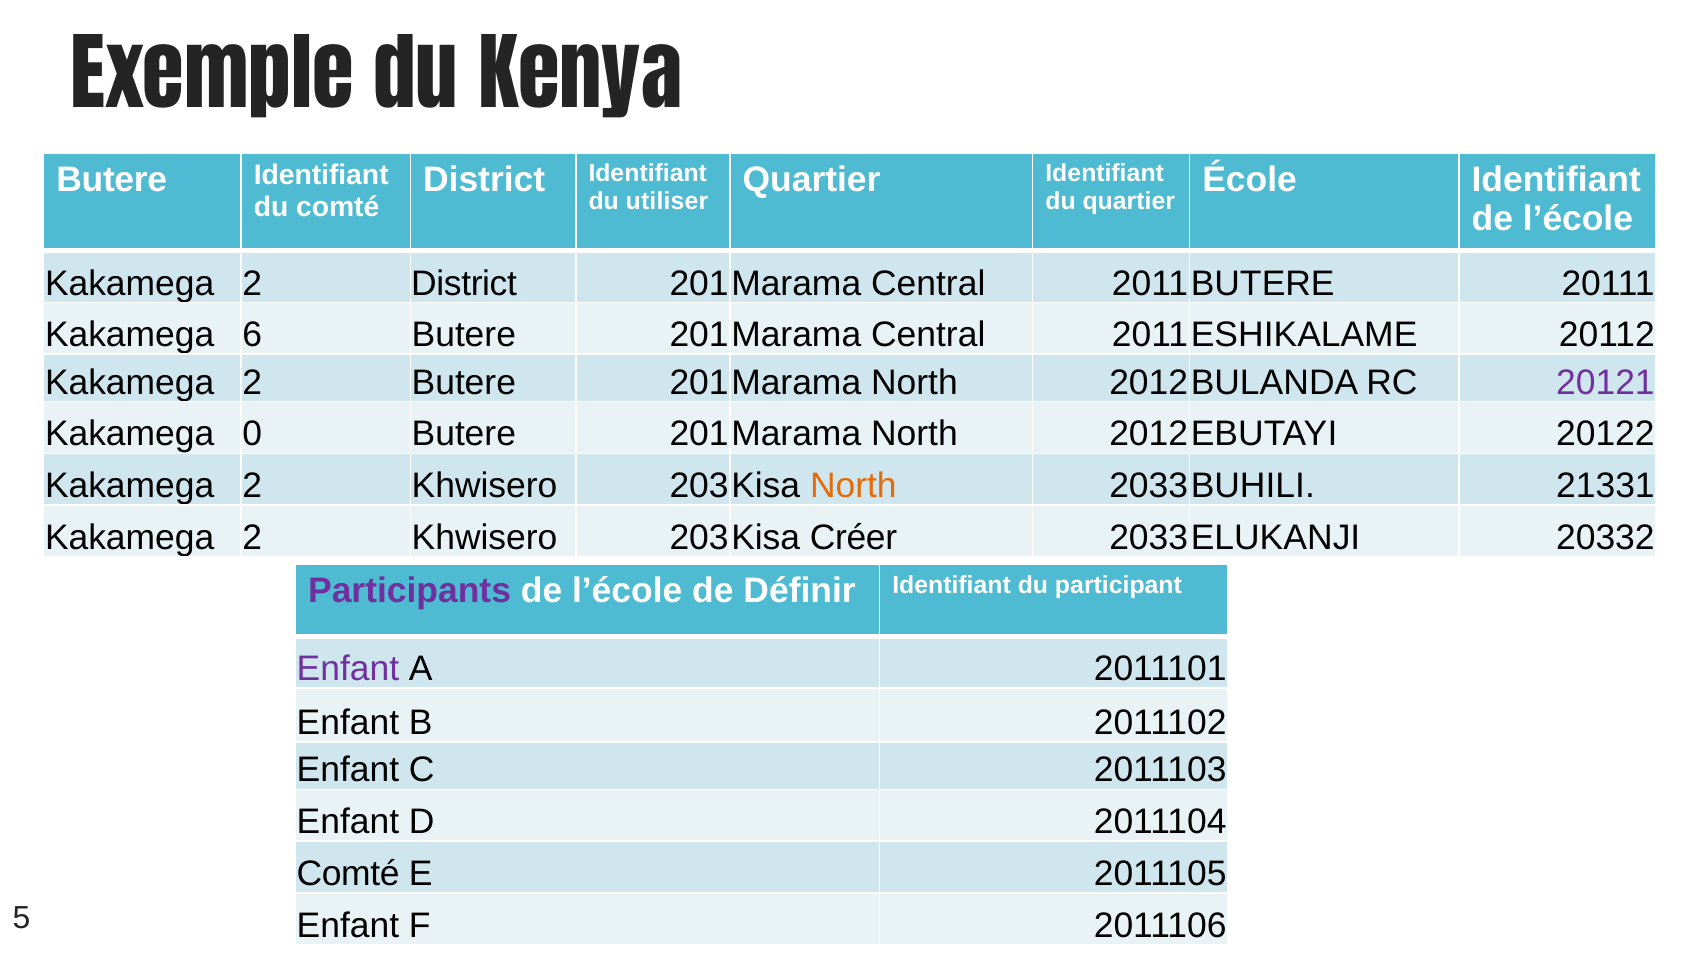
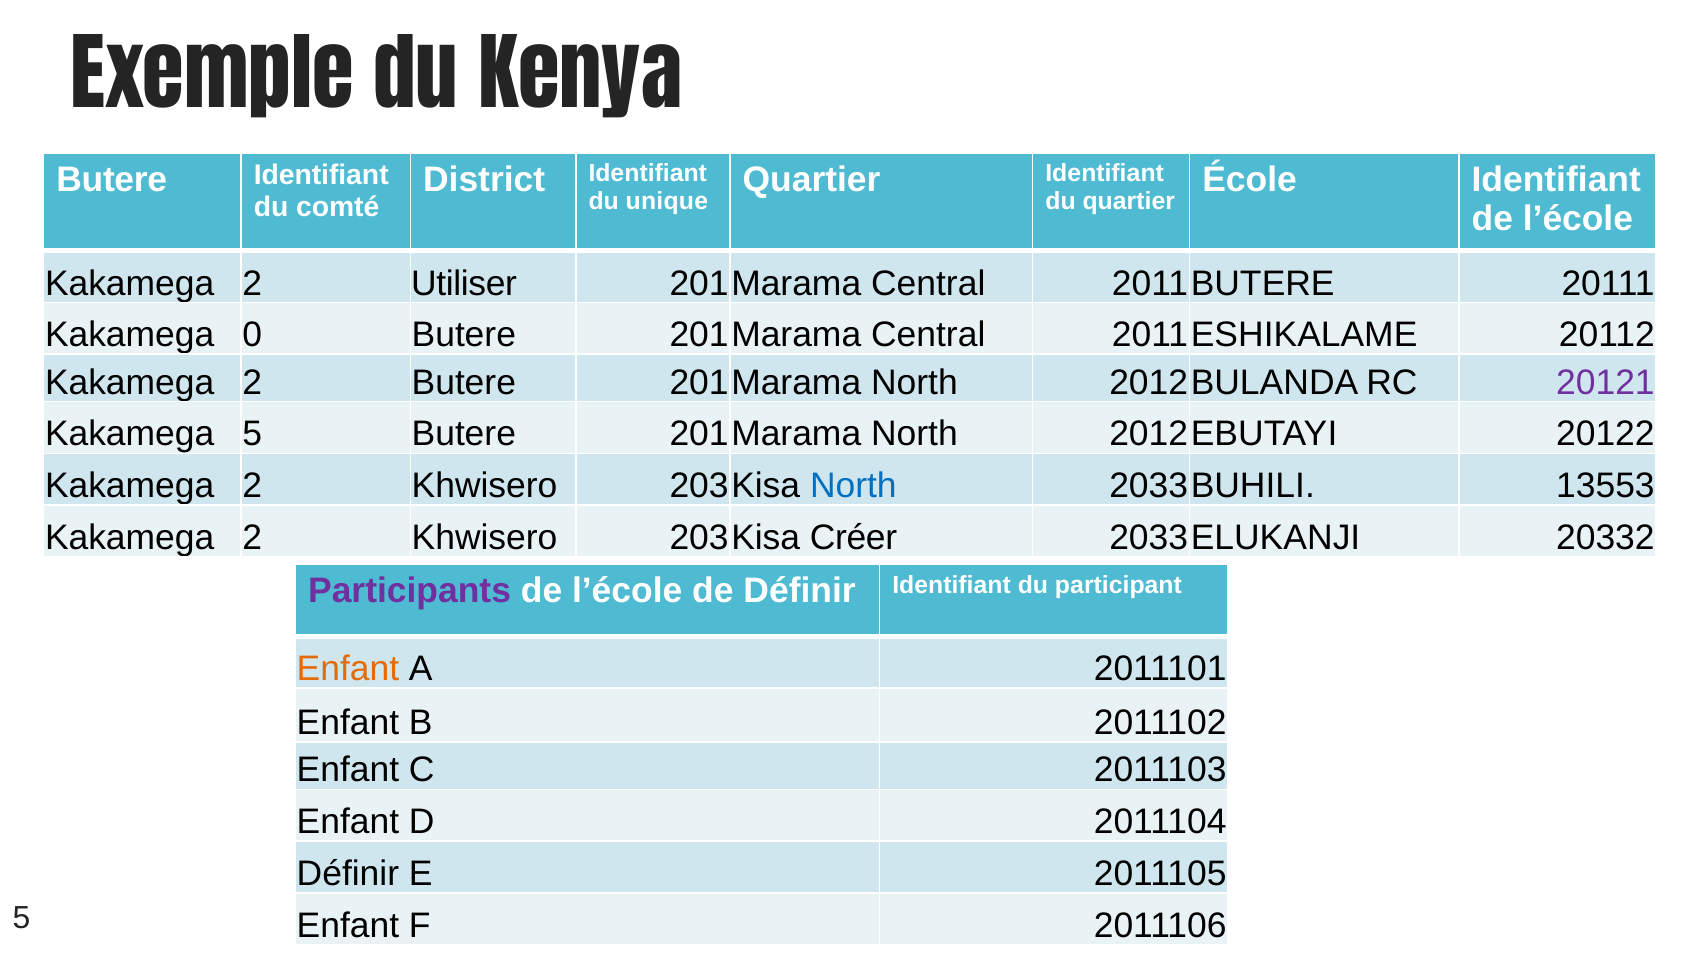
utiliser: utiliser -> unique
2 District: District -> Utiliser
6: 6 -> 0
Kakamega 0: 0 -> 5
North at (853, 486) colour: orange -> blue
21331: 21331 -> 13553
Enfant at (348, 669) colour: purple -> orange
Comté at (348, 874): Comté -> Définir
